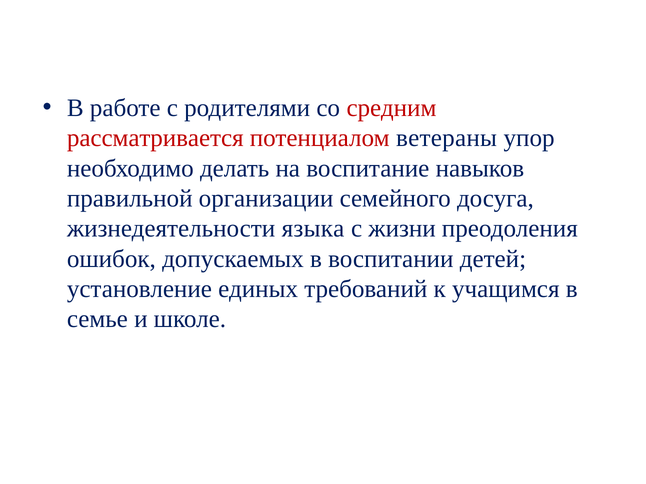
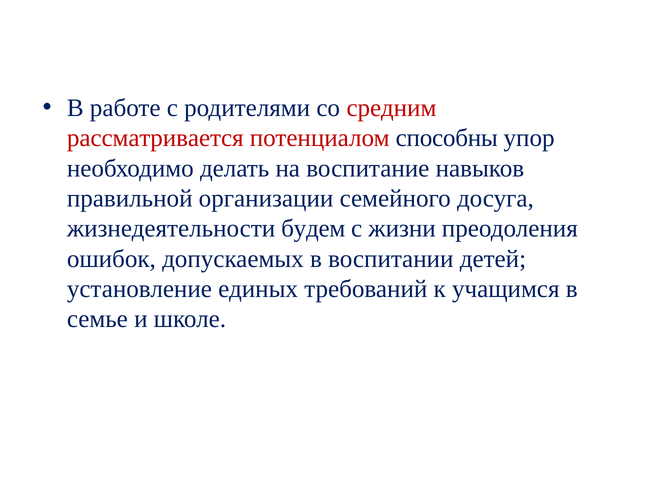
ветераны: ветераны -> способны
языка: языка -> будем
